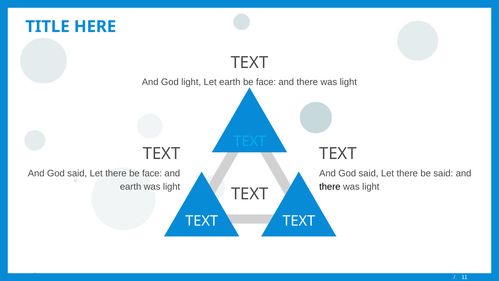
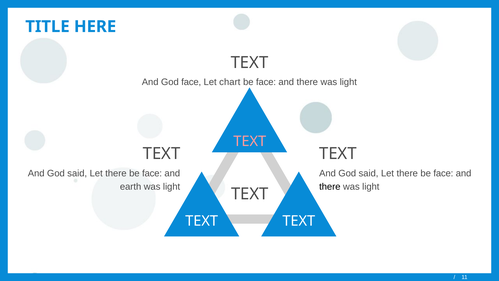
God light: light -> face
Let earth: earth -> chart
TEXT at (250, 141) colour: light blue -> pink
said at (443, 173): said -> face
